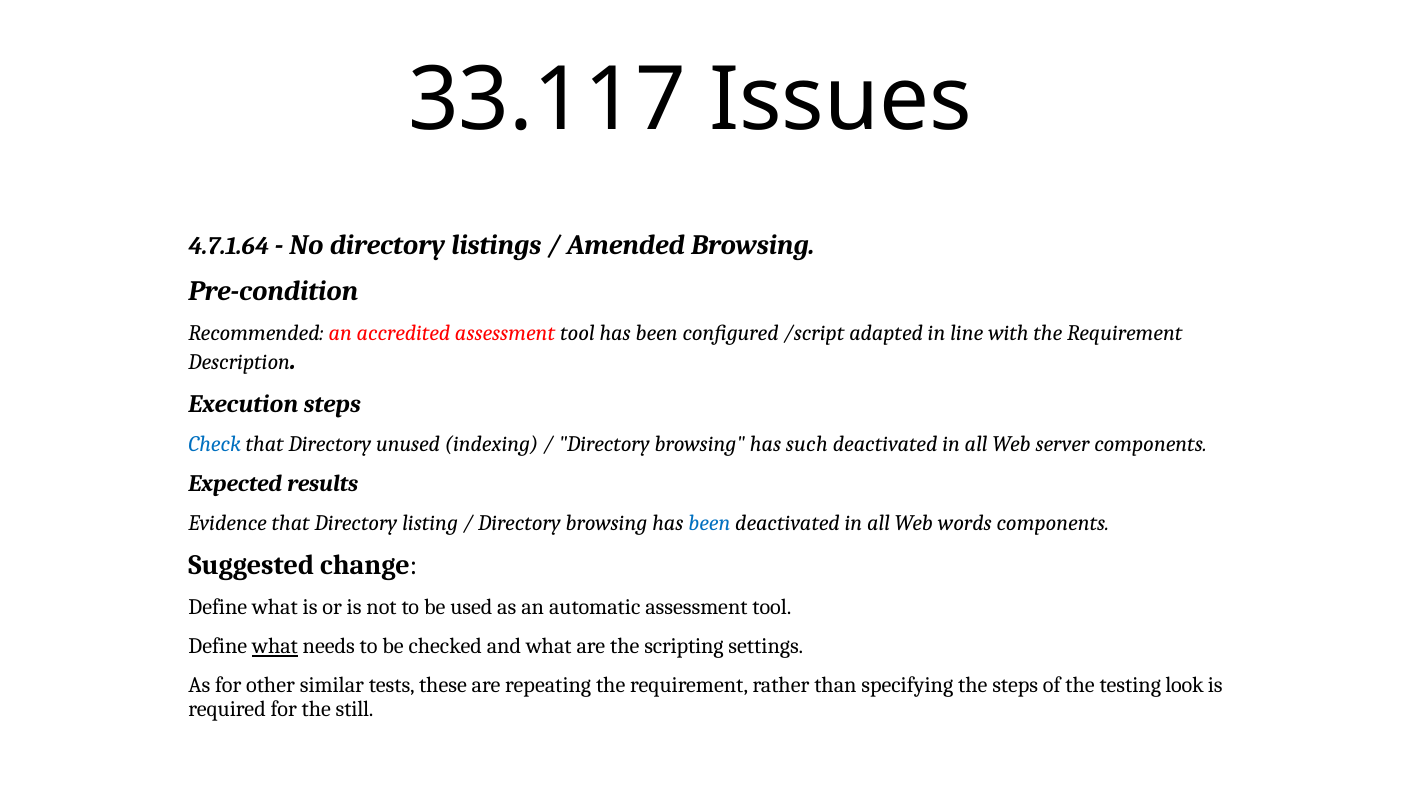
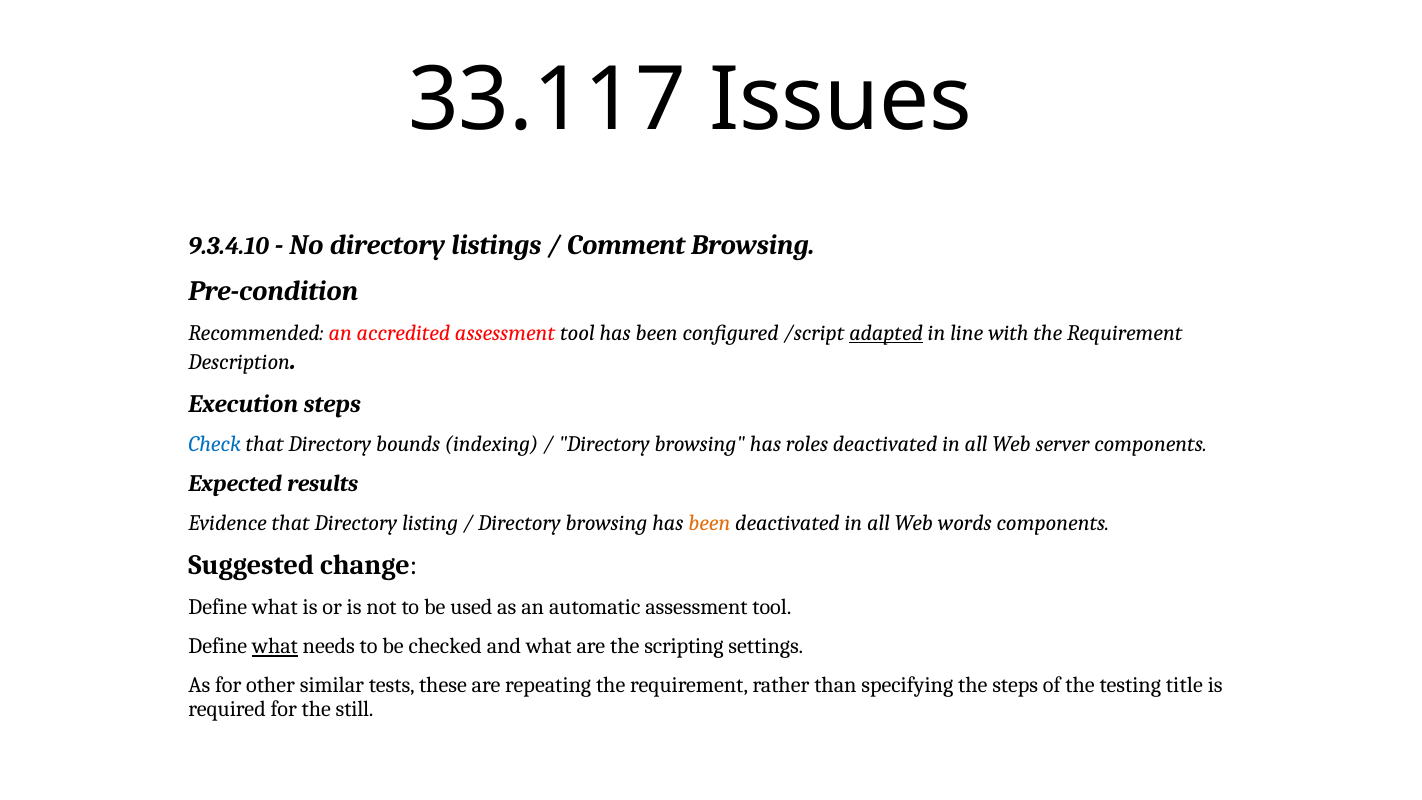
4.7.1.64: 4.7.1.64 -> 9.3.4.10
Amended: Amended -> Comment
adapted underline: none -> present
unused: unused -> bounds
such: such -> roles
been at (709, 523) colour: blue -> orange
look: look -> title
